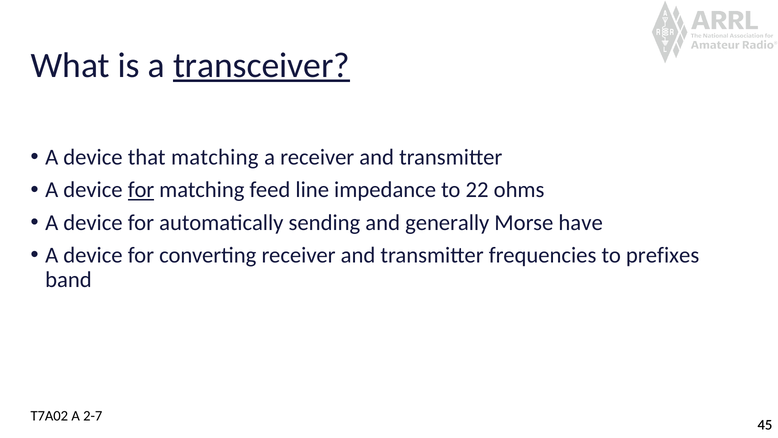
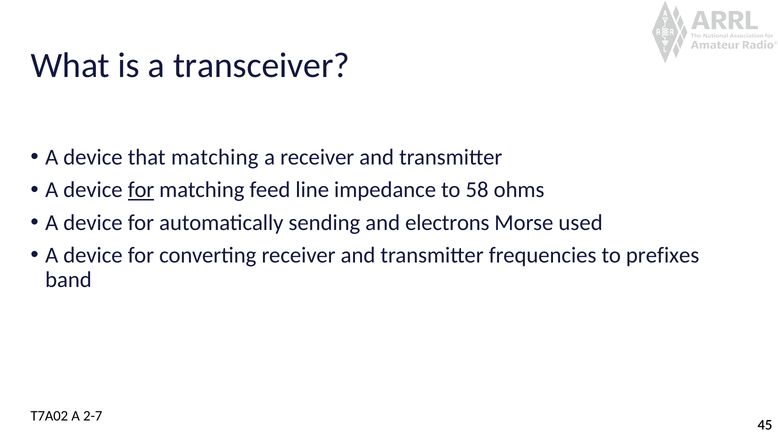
transceiver underline: present -> none
22: 22 -> 58
generally: generally -> electrons
have: have -> used
